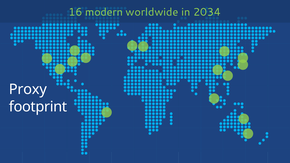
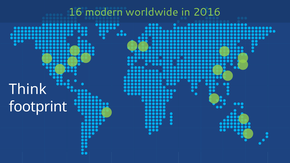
2034: 2034 -> 2016
Proxy: Proxy -> Think
